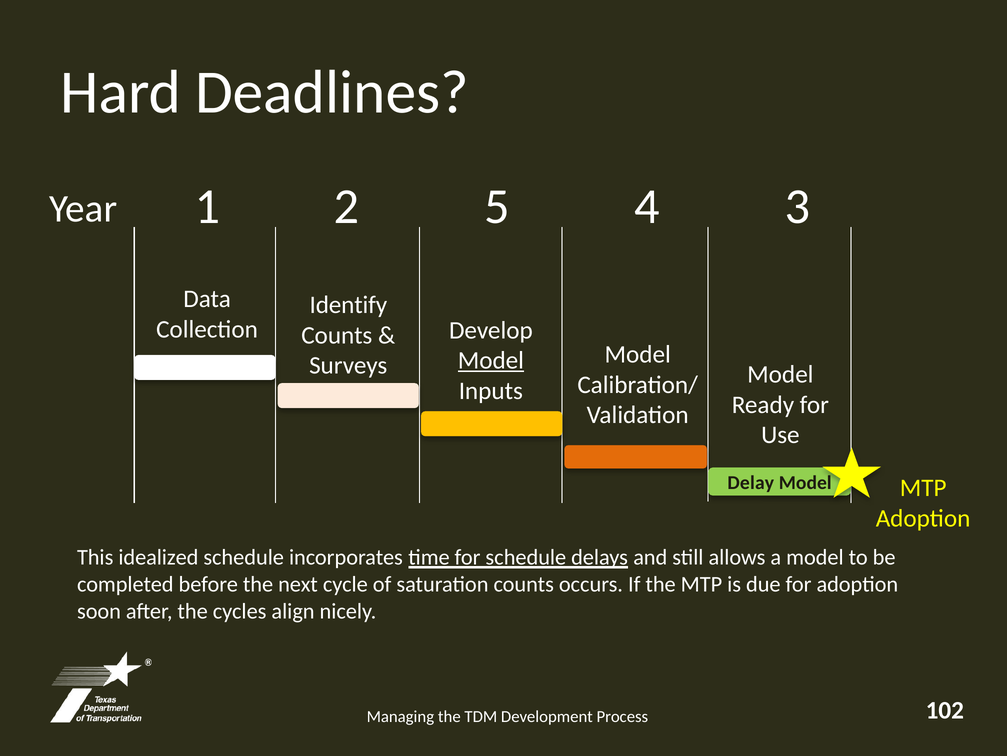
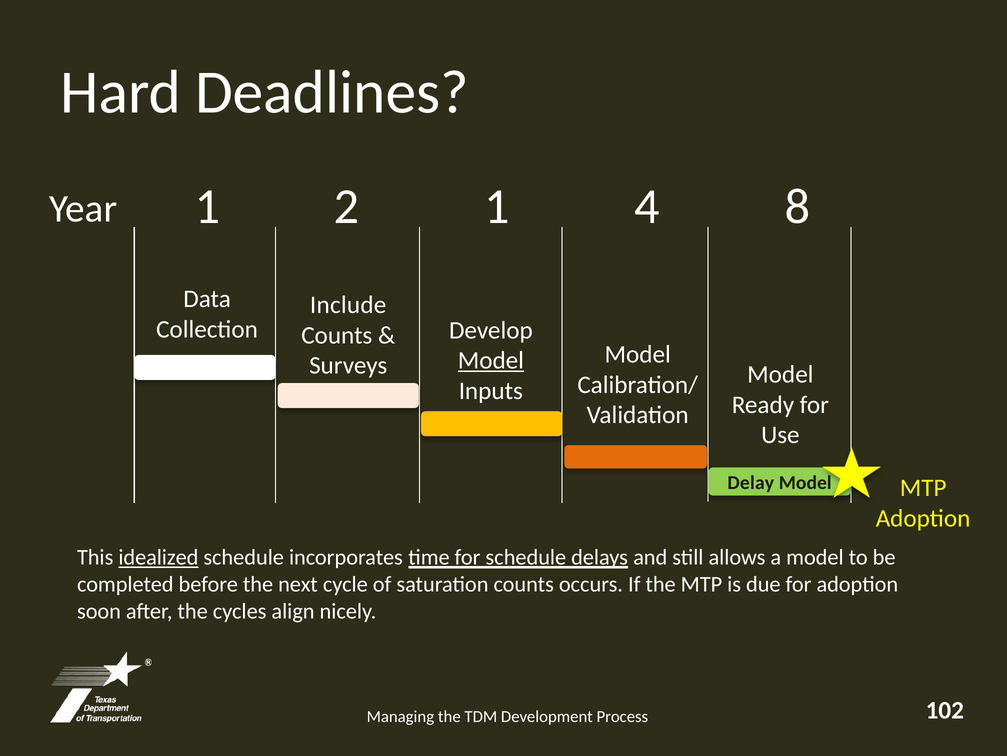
2 5: 5 -> 1
3: 3 -> 8
Identify: Identify -> Include
idealized underline: none -> present
